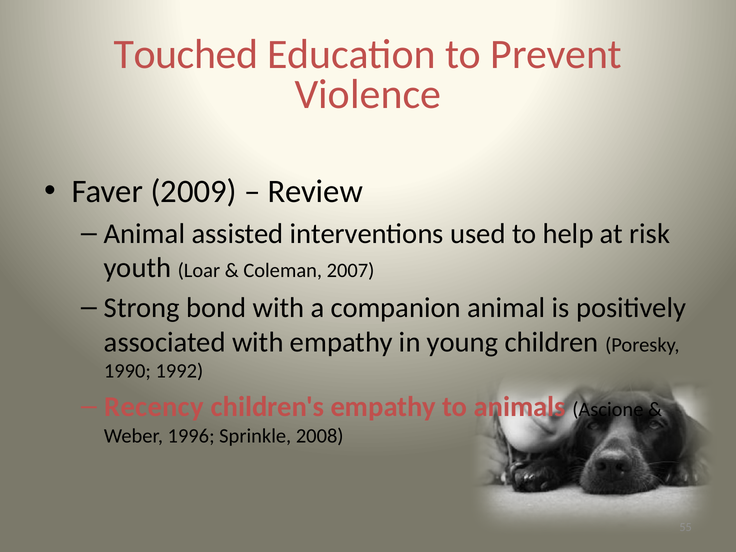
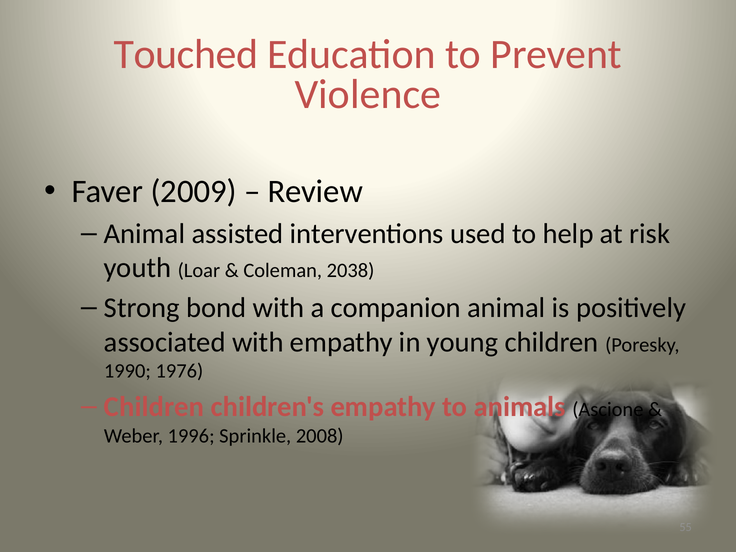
2007: 2007 -> 2038
1992: 1992 -> 1976
Recency at (154, 407): Recency -> Children
